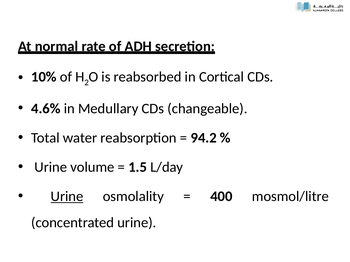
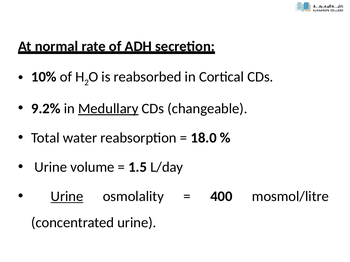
4.6%: 4.6% -> 9.2%
Medullary underline: none -> present
94.2: 94.2 -> 18.0
